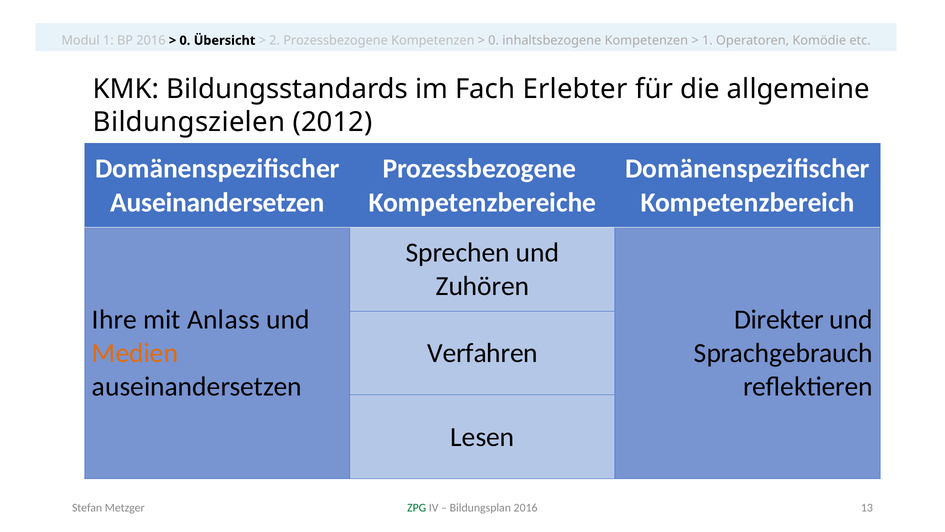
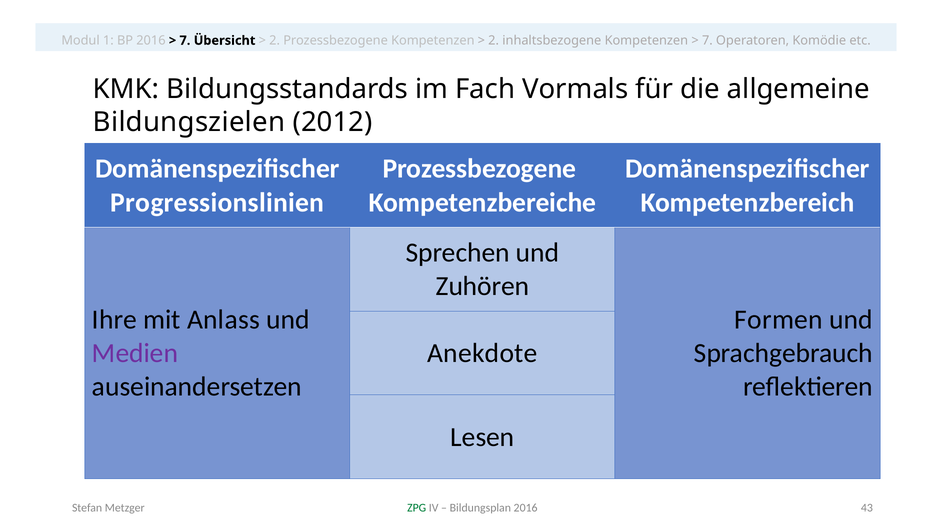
0 at (185, 41): 0 -> 7
0 at (494, 41): 0 -> 2
1 at (707, 41): 1 -> 7
Erlebter: Erlebter -> Vormals
Auseinandersetzen at (218, 202): Auseinandersetzen -> Progressionslinien
Direkter: Direkter -> Formen
Medien colour: orange -> purple
Verfahren: Verfahren -> Anekdote
13: 13 -> 43
